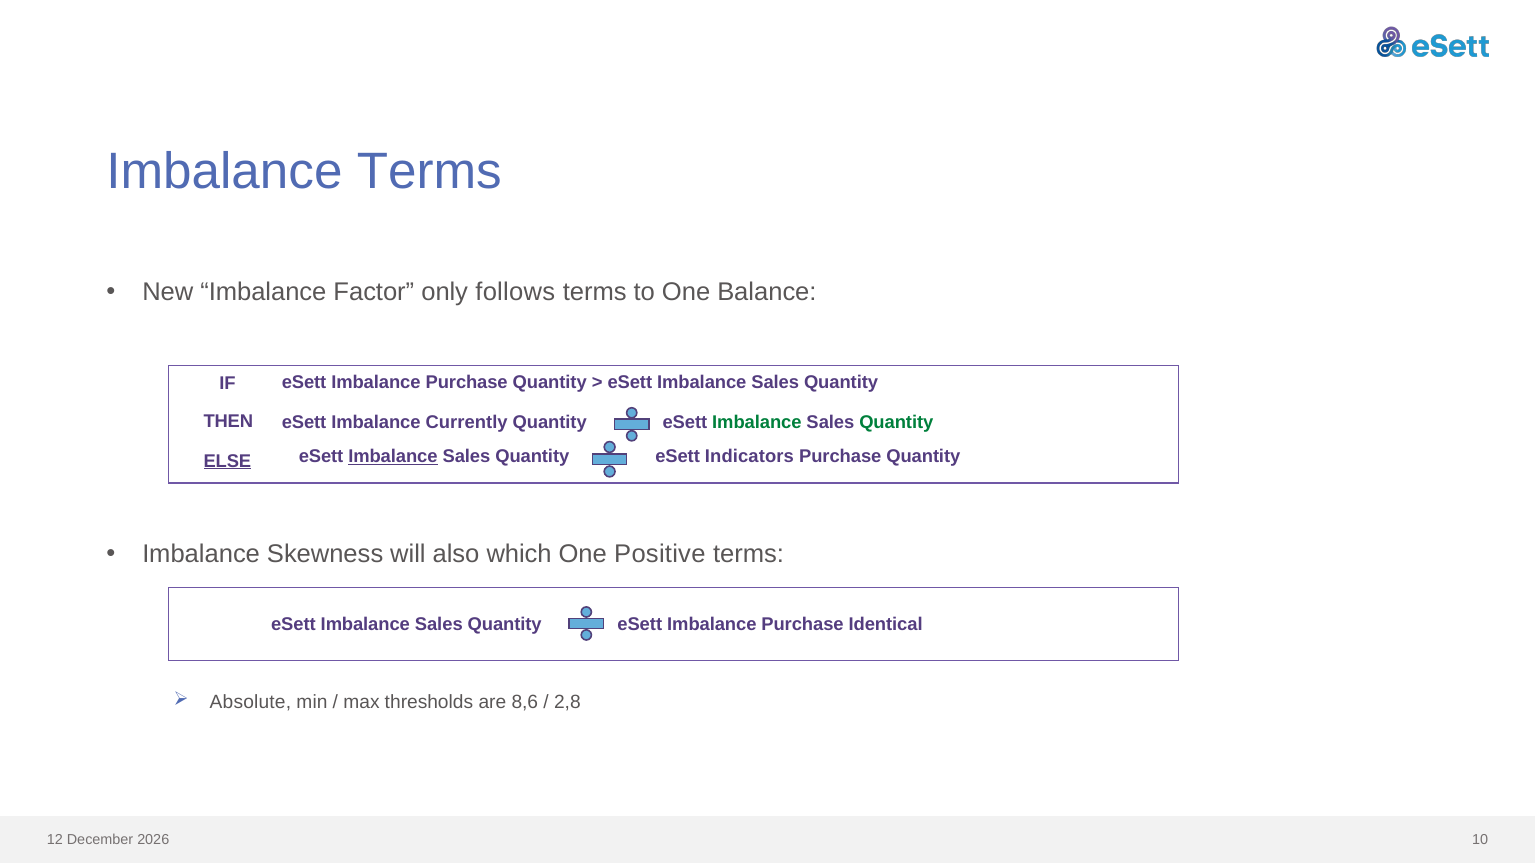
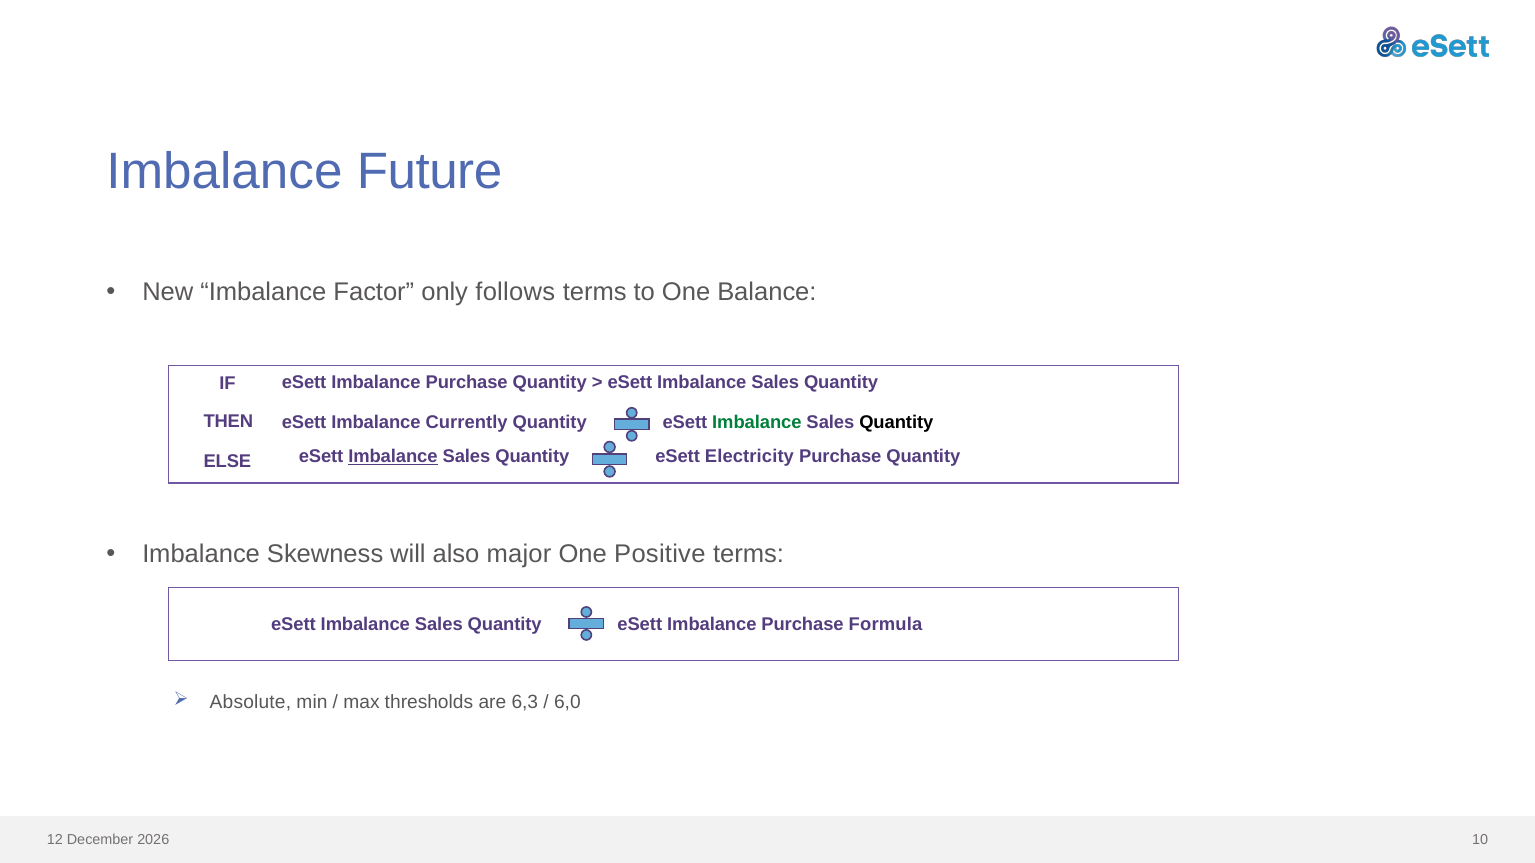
Imbalance Terms: Terms -> Future
Quantity at (896, 423) colour: green -> black
Indicators: Indicators -> Electricity
ELSE underline: present -> none
which: which -> major
Identical: Identical -> Formula
8,6: 8,6 -> 6,3
2,8: 2,8 -> 6,0
